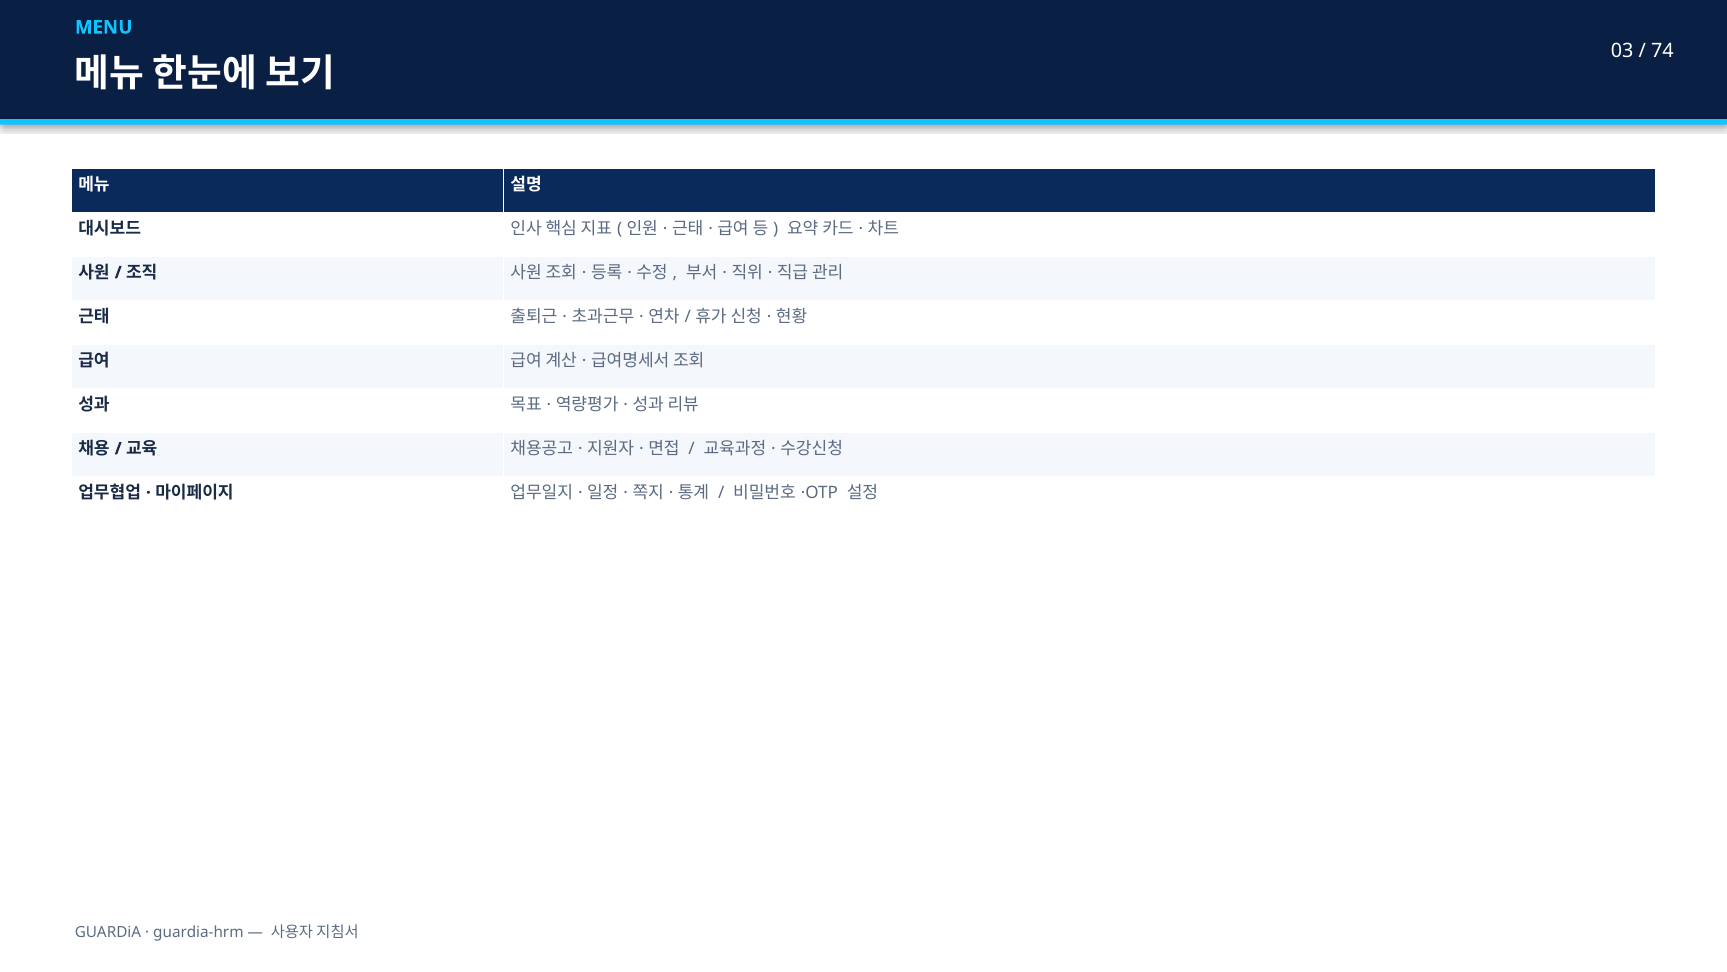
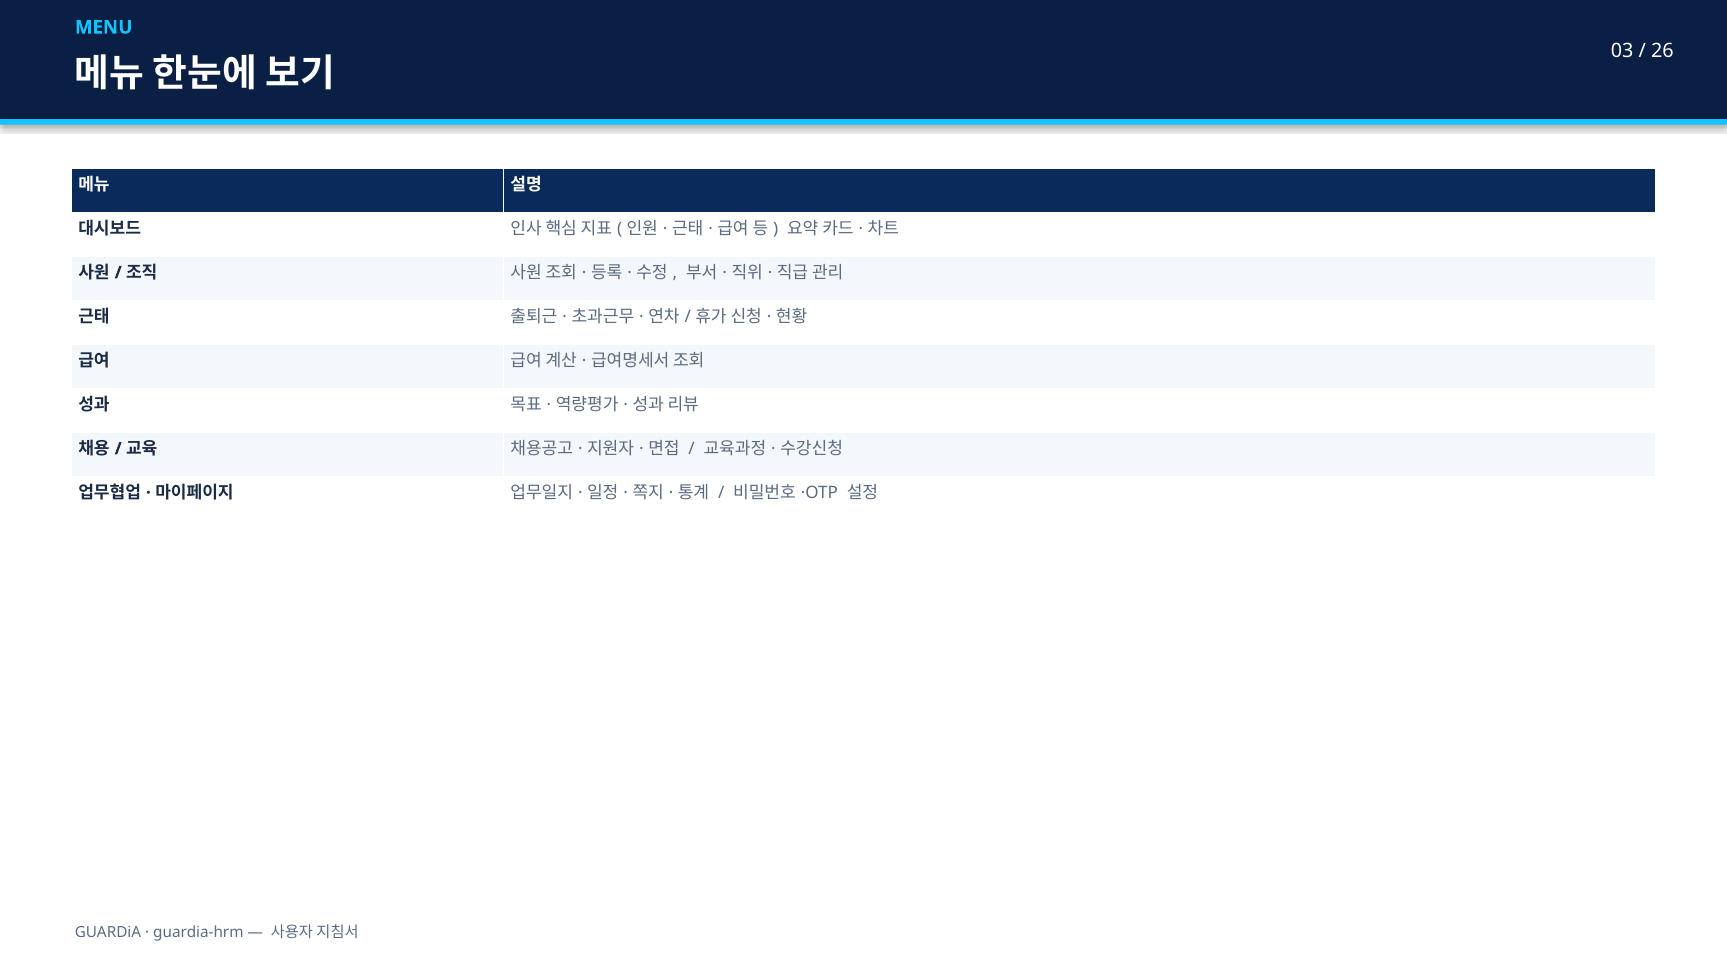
74: 74 -> 26
